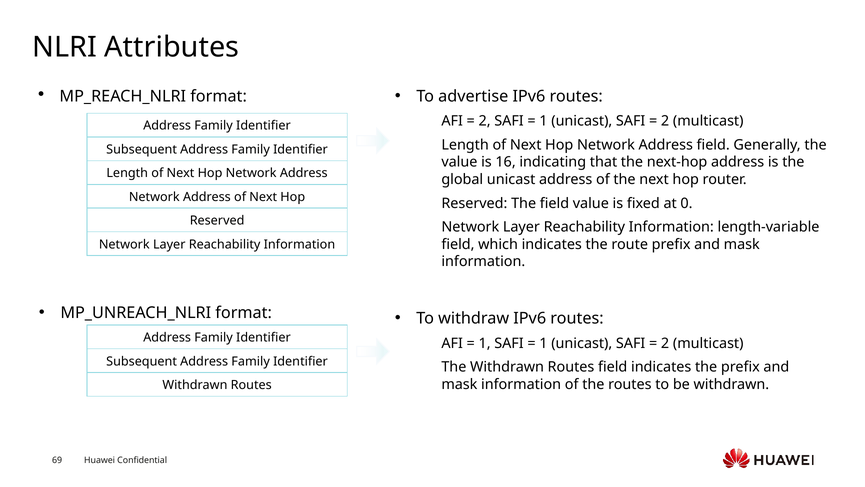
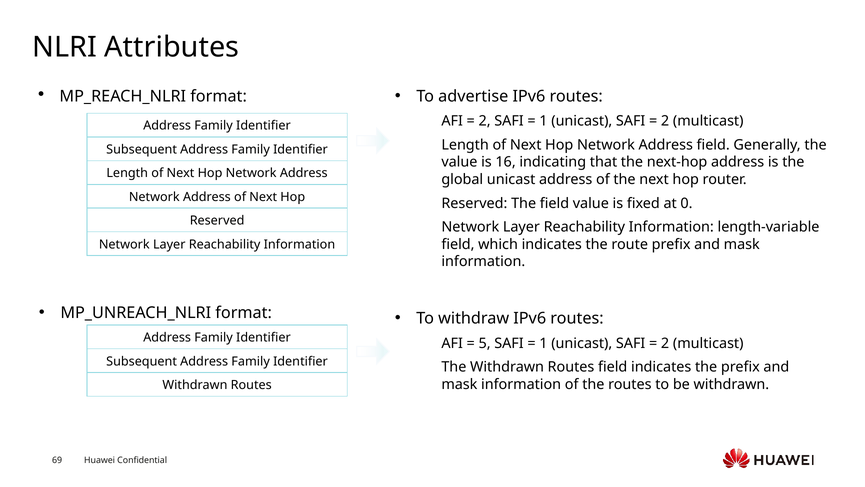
1 at (485, 343): 1 -> 5
